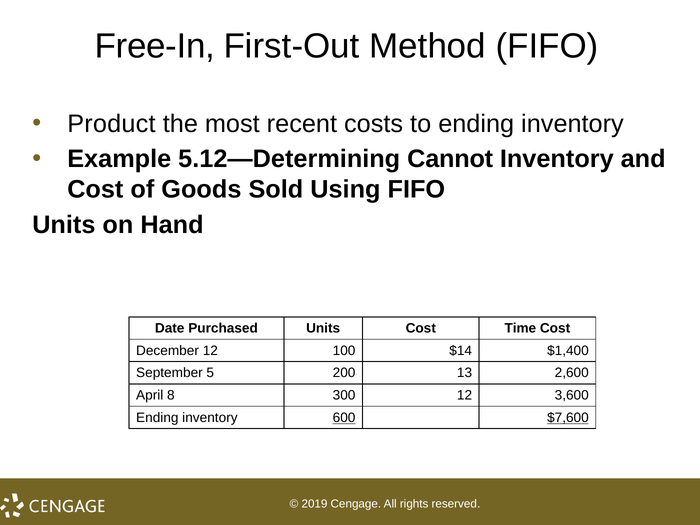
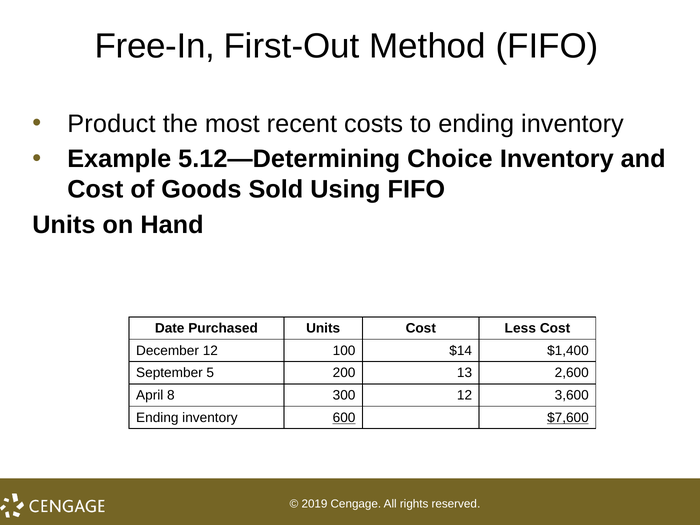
Cannot: Cannot -> Choice
Time: Time -> Less
